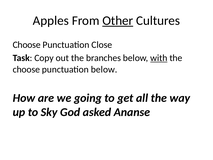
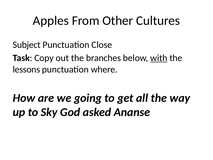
Other underline: present -> none
Choose at (27, 45): Choose -> Subject
choose at (26, 69): choose -> lessons
punctuation below: below -> where
